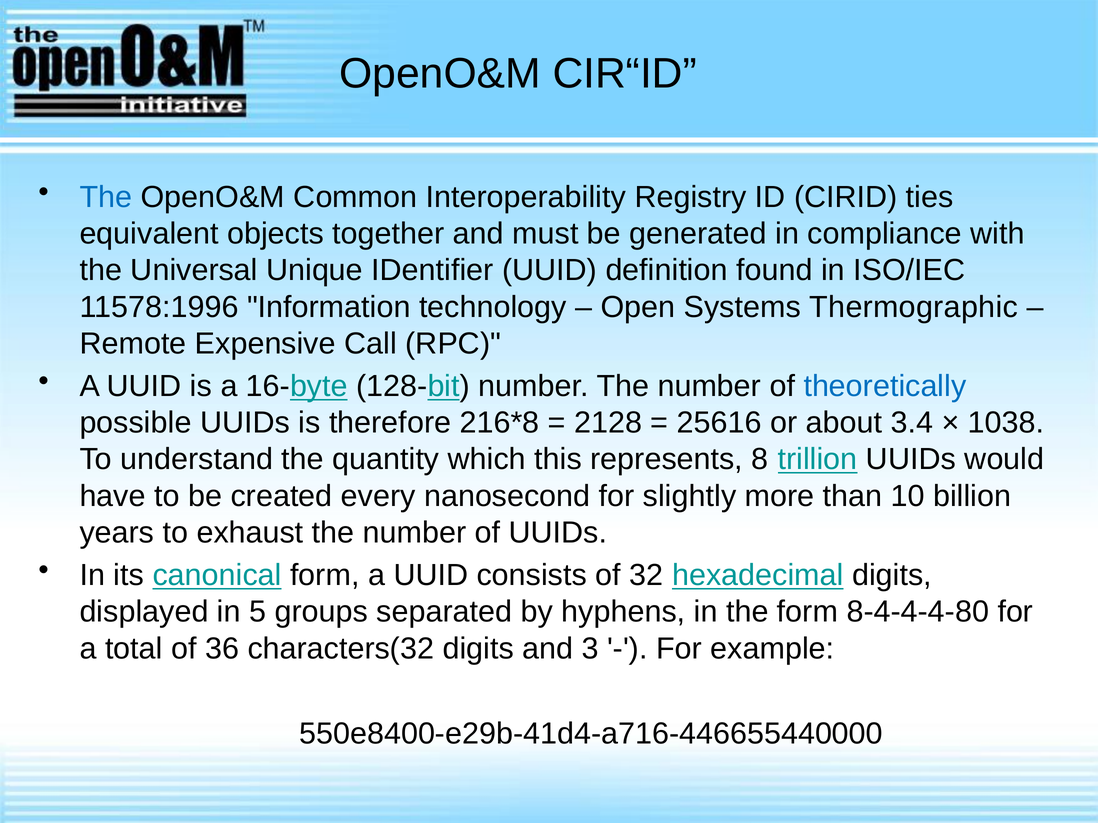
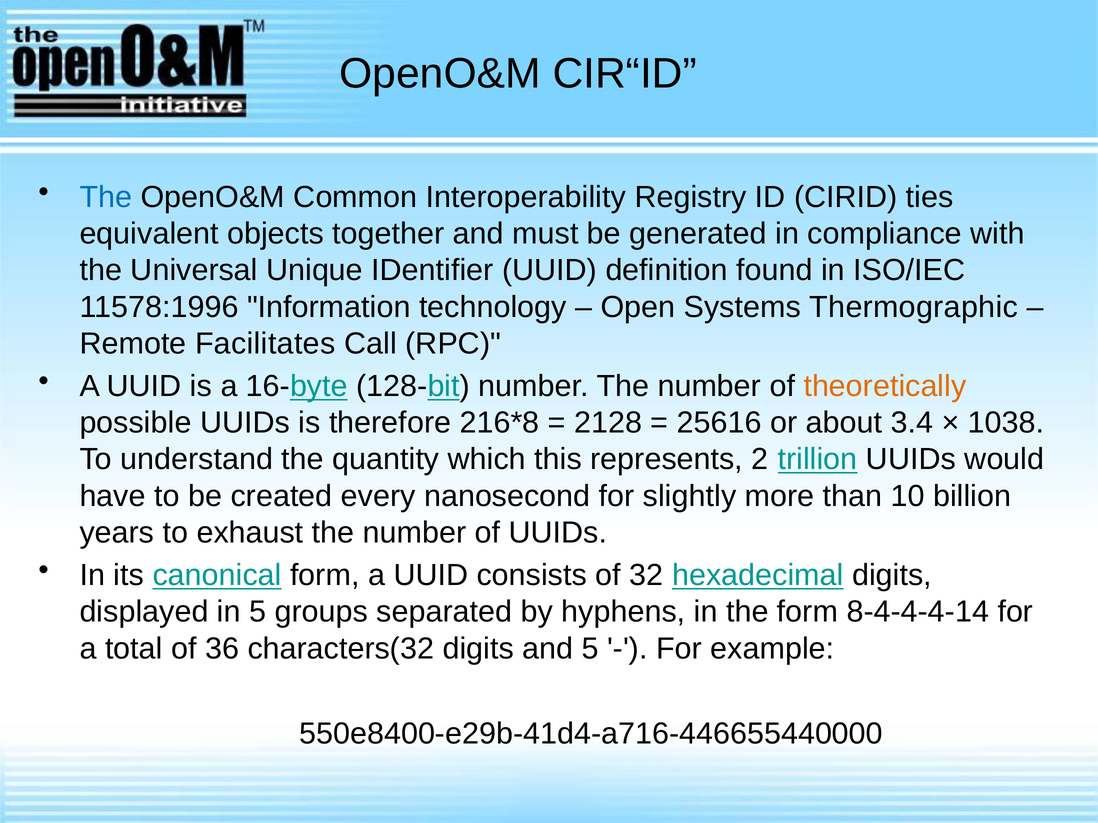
Expensive: Expensive -> Facilitates
theoretically colour: blue -> orange
8: 8 -> 2
8-4-4-4-80: 8-4-4-4-80 -> 8-4-4-4-14
and 3: 3 -> 5
